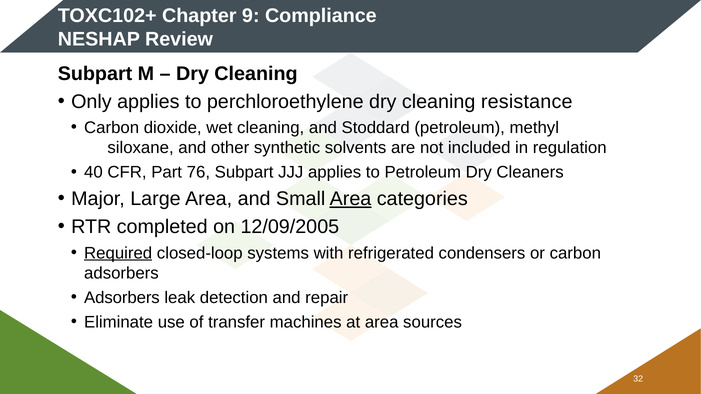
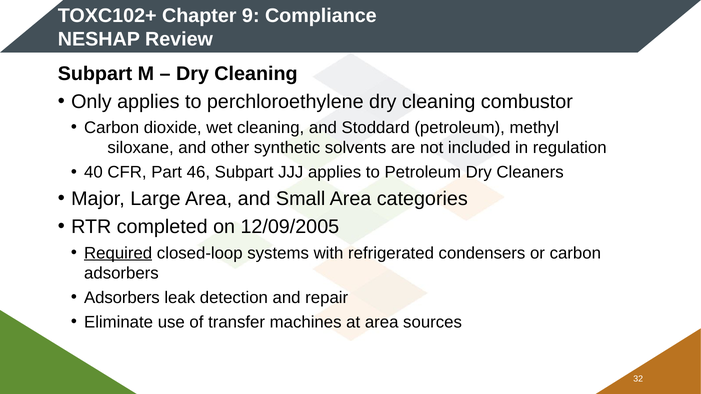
resistance: resistance -> combustor
76: 76 -> 46
Area at (350, 199) underline: present -> none
